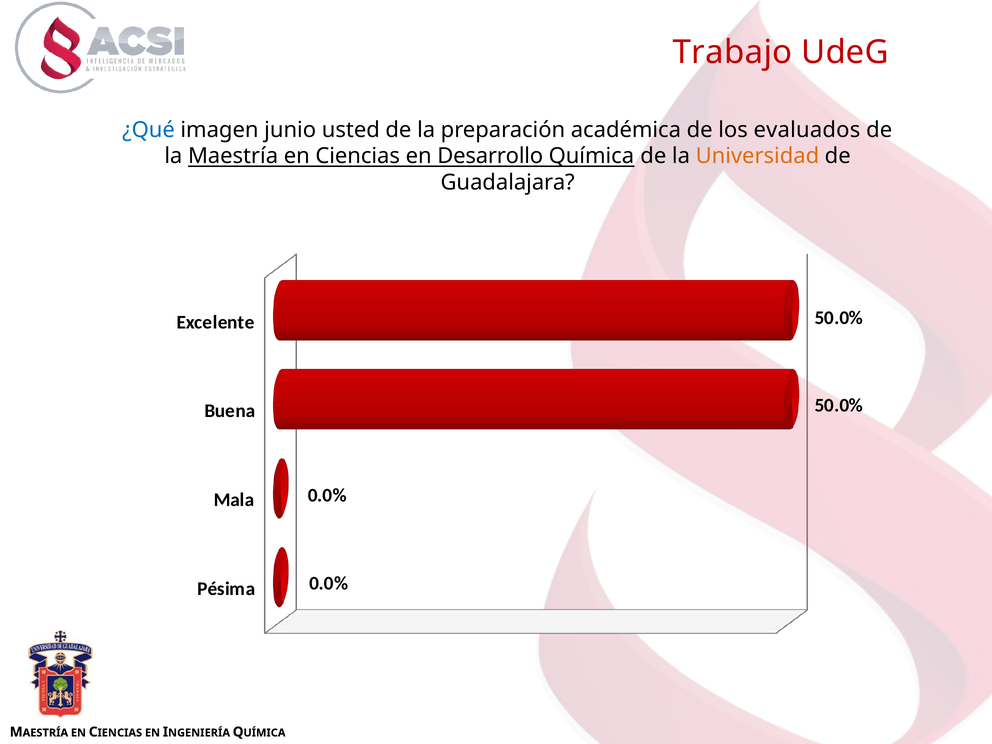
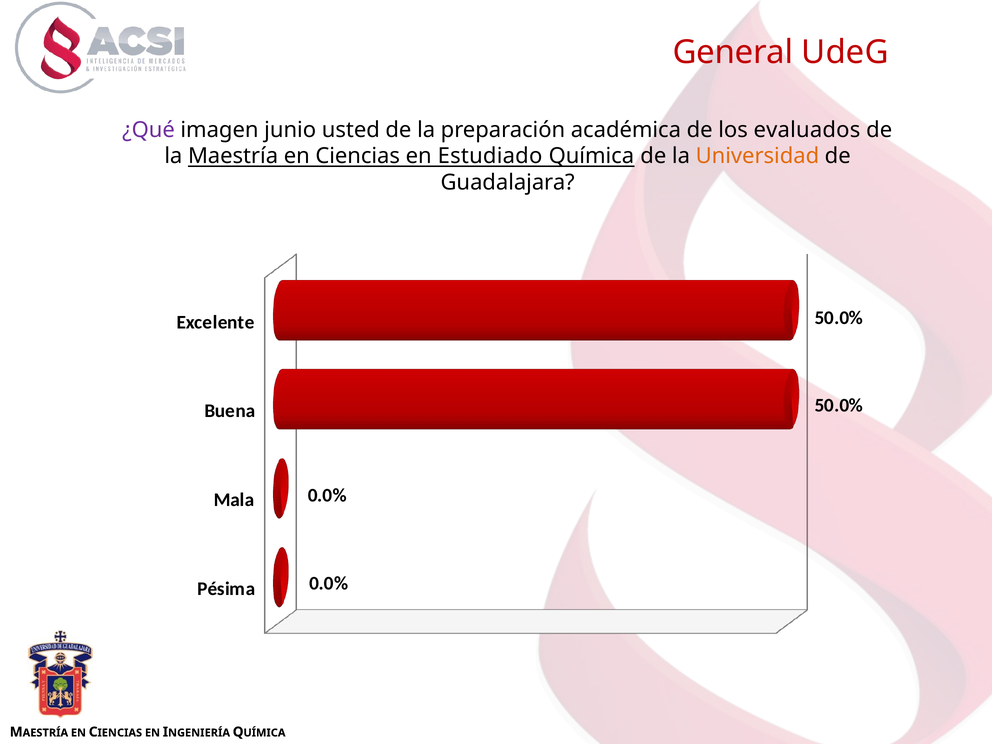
Trabajo: Trabajo -> General
¿Qué colour: blue -> purple
Desarrollo: Desarrollo -> Estudiado
